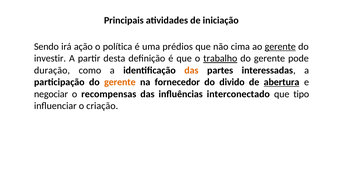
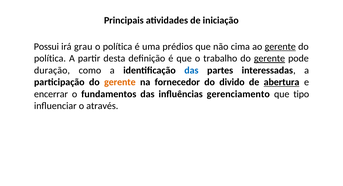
Sendo: Sendo -> Possui
ação: ação -> grau
investir at (50, 58): investir -> política
trabalho underline: present -> none
gerente at (269, 58) underline: none -> present
das at (191, 70) colour: orange -> blue
negociar: negociar -> encerrar
recompensas: recompensas -> fundamentos
interconectado: interconectado -> gerenciamento
criação: criação -> através
